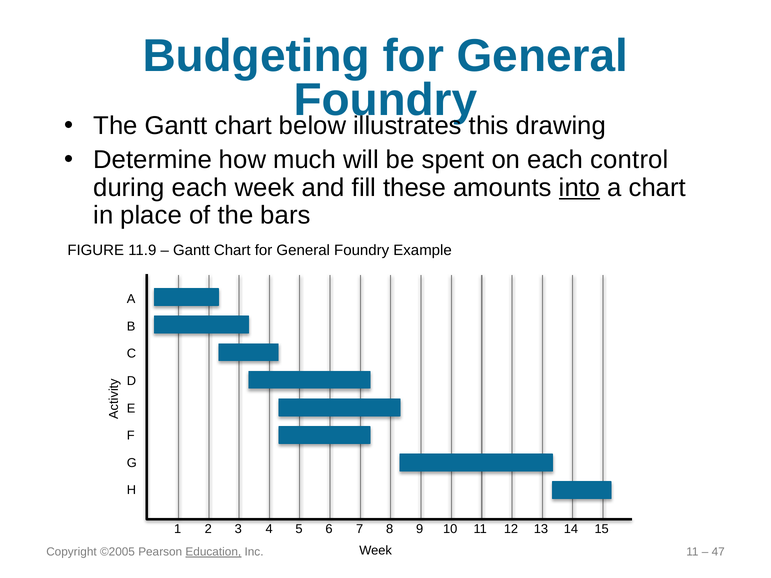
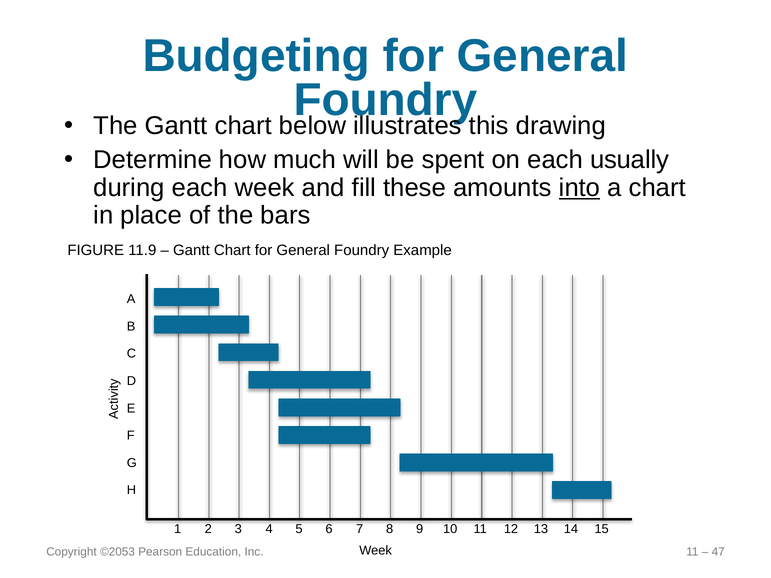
control: control -> usually
©2005: ©2005 -> ©2053
Education underline: present -> none
